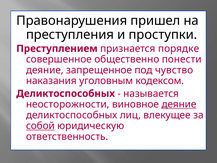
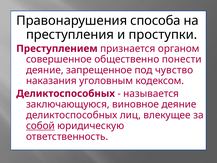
пришел: пришел -> способа
порядке: порядке -> органом
неосторожности: неосторожности -> заключающуюся
деяние at (179, 104) underline: present -> none
